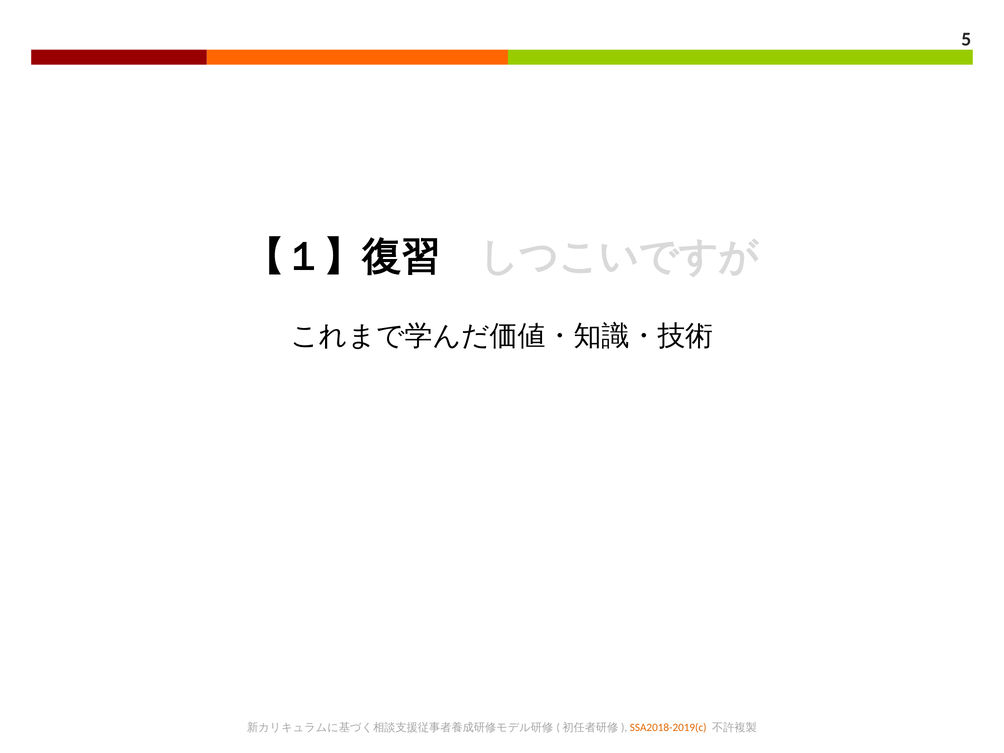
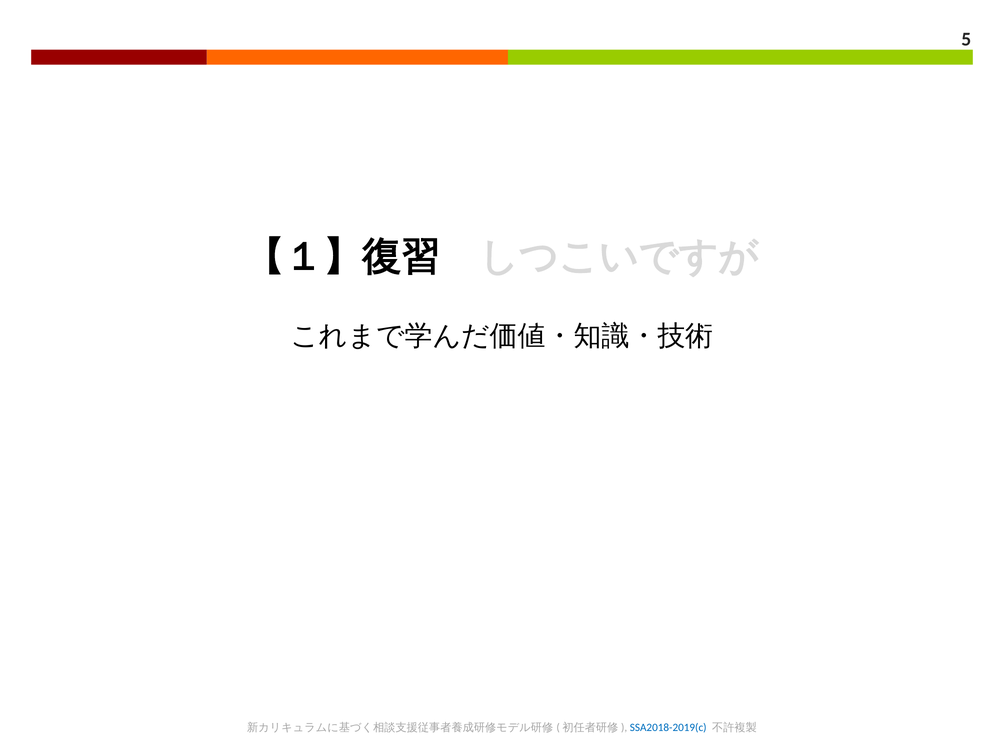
SSA2018-2019(c colour: orange -> blue
